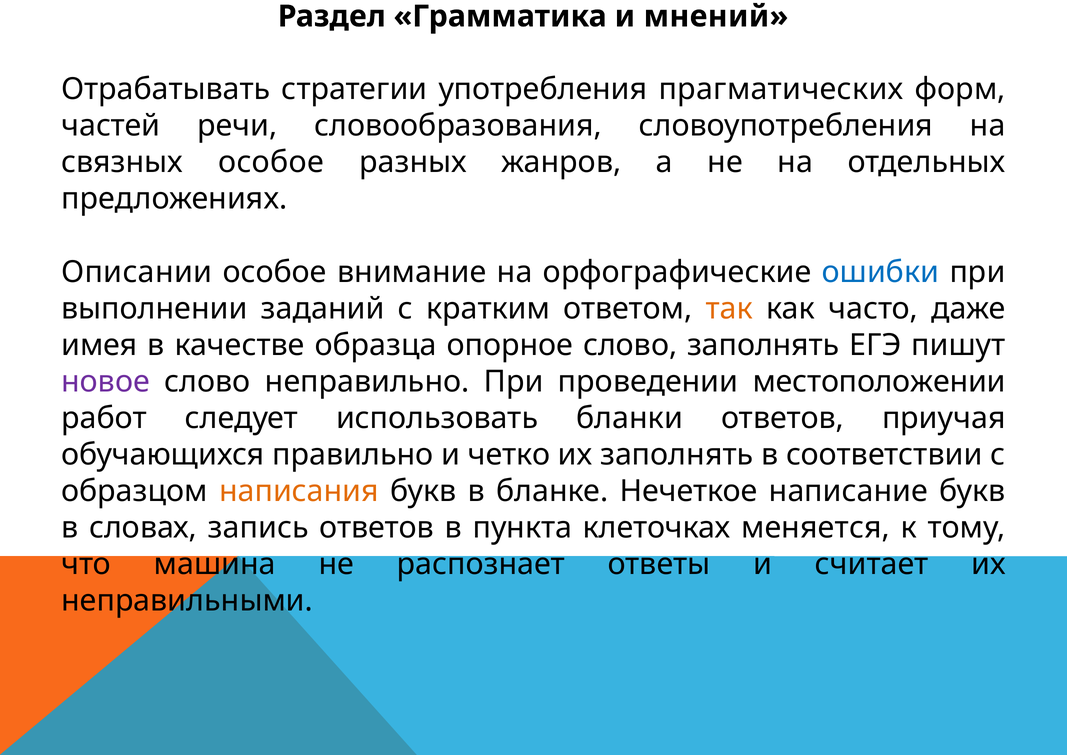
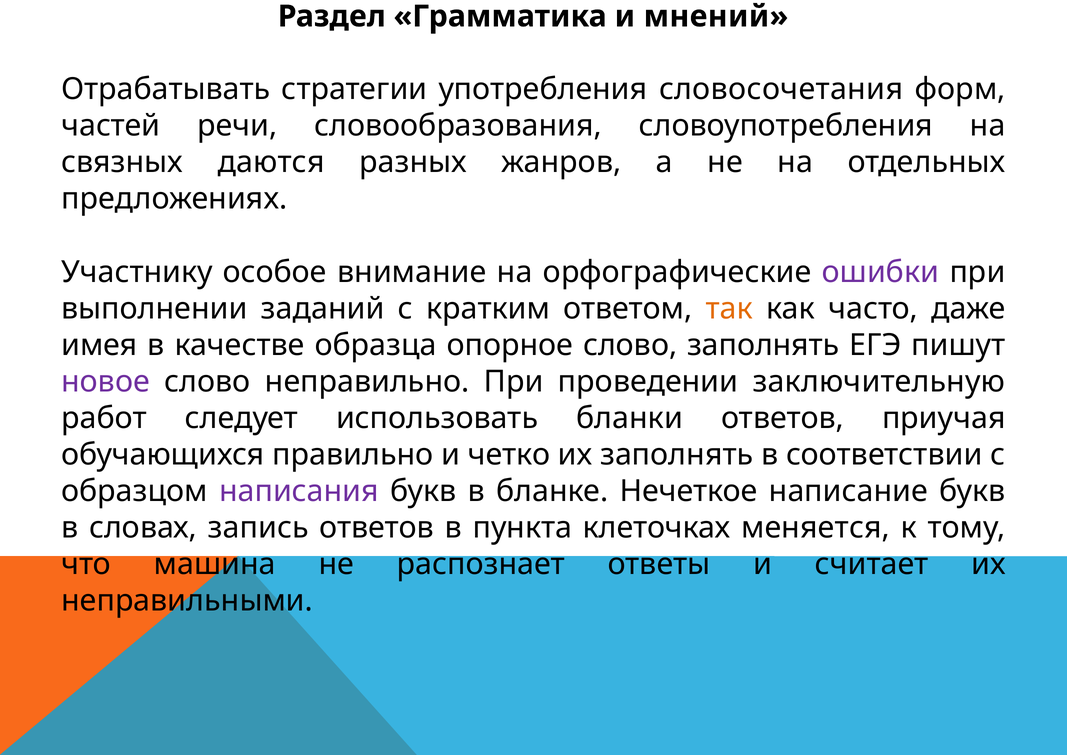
прагматических: прагматических -> словосочетания
связных особое: особое -> даются
Описании: Описании -> Участнику
ошибки colour: blue -> purple
местоположении: местоположении -> заключительную
написания colour: orange -> purple
